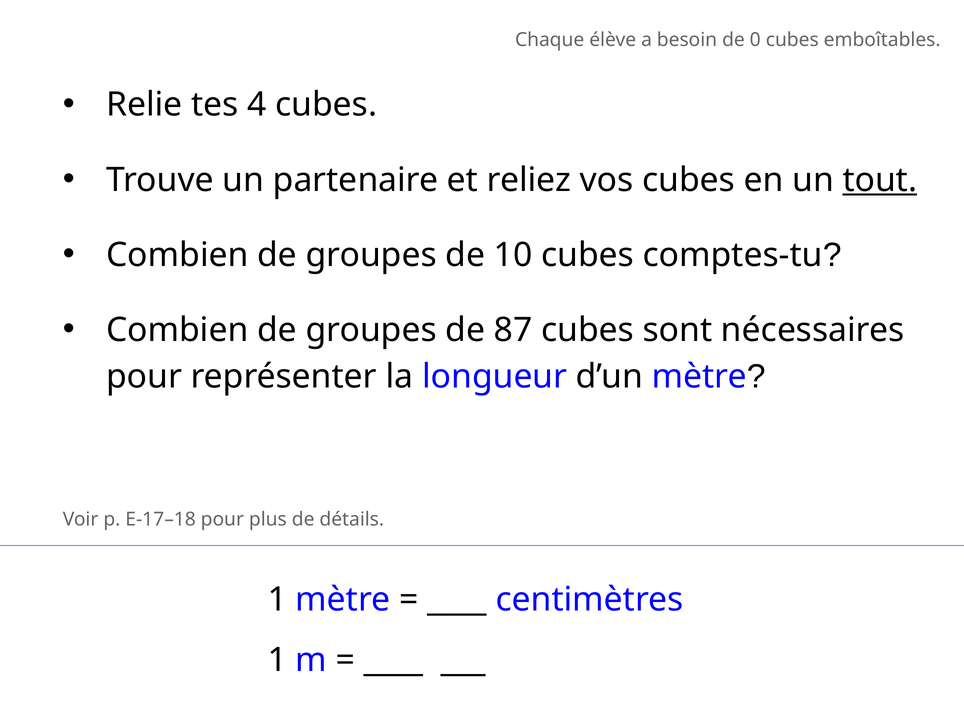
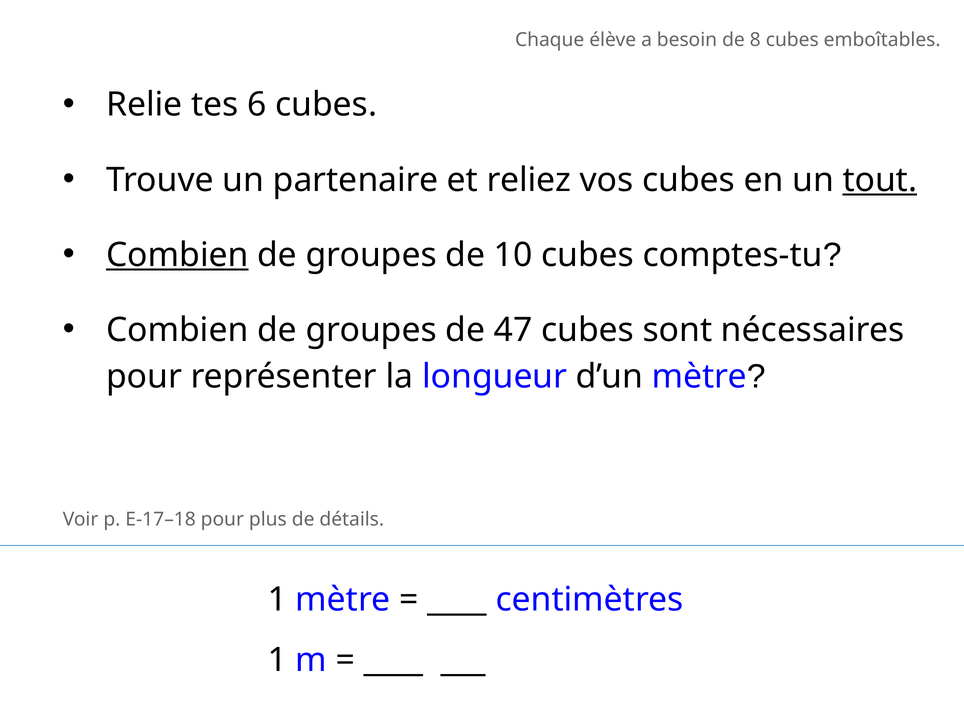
0: 0 -> 8
4: 4 -> 6
Combien at (177, 255) underline: none -> present
87: 87 -> 47
